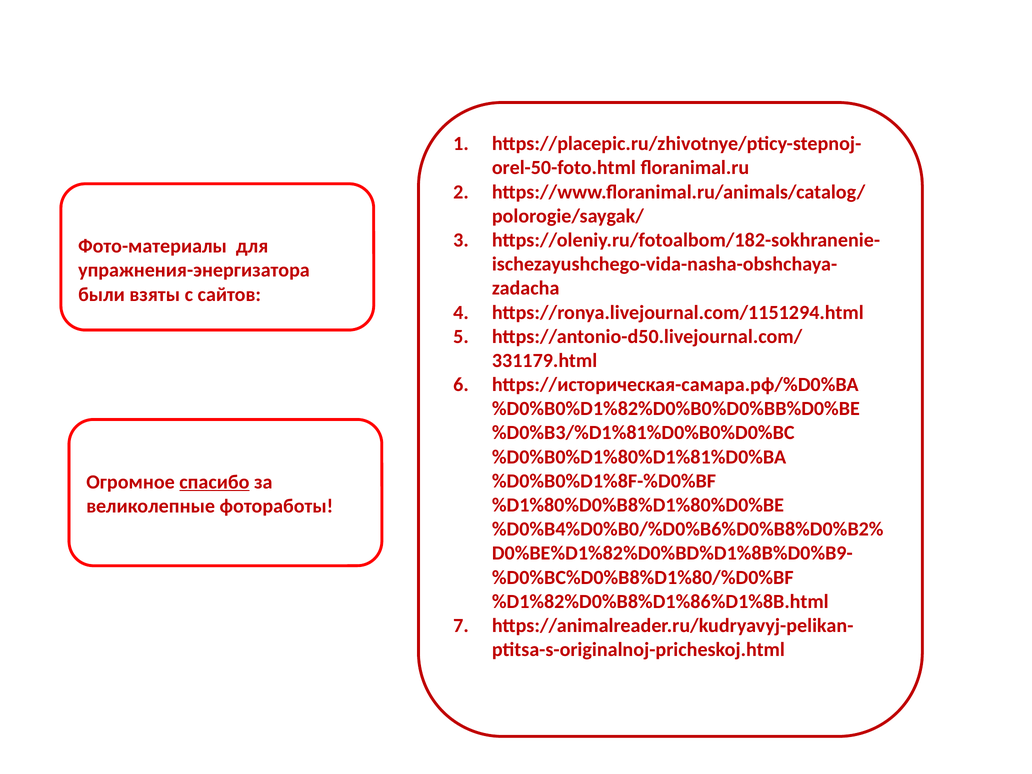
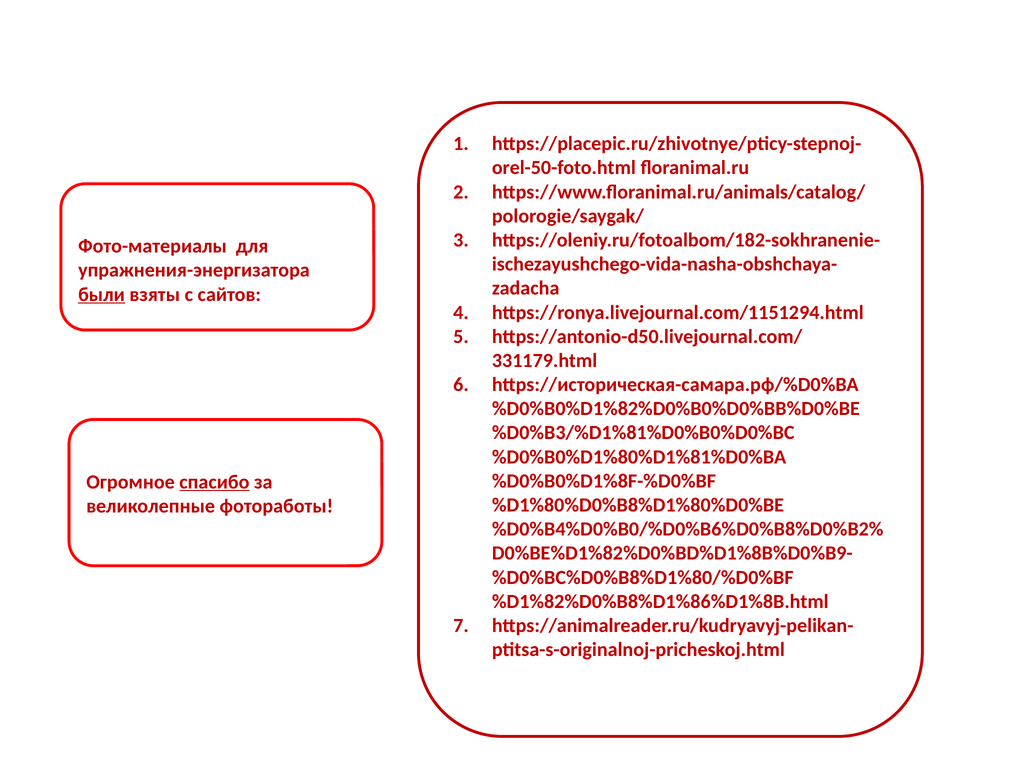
были underline: none -> present
